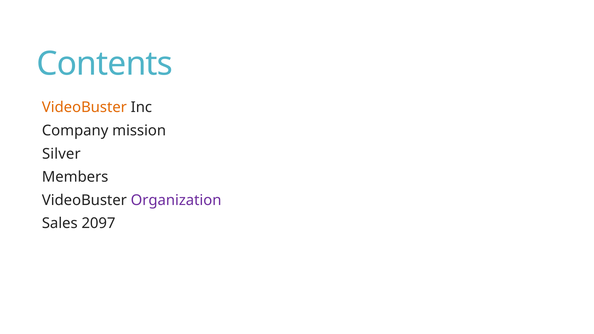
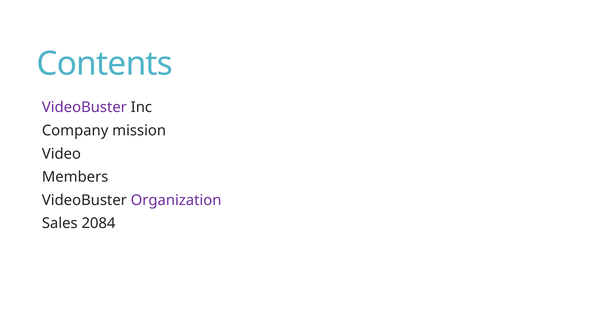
VideoBuster at (84, 107) colour: orange -> purple
Silver: Silver -> Video
2097: 2097 -> 2084
